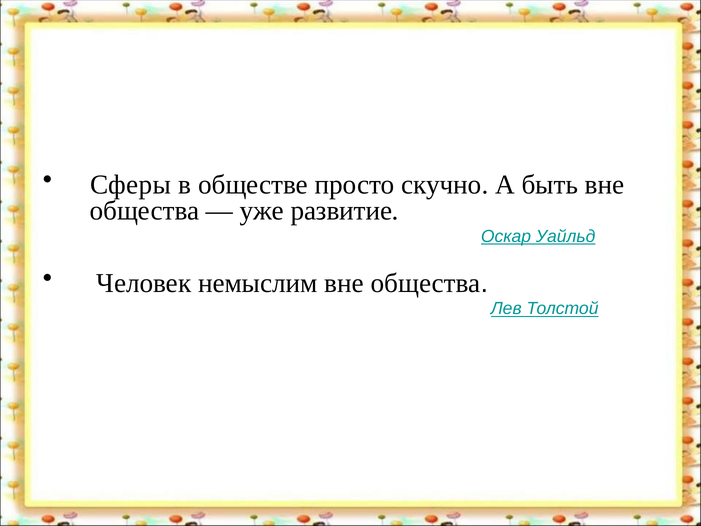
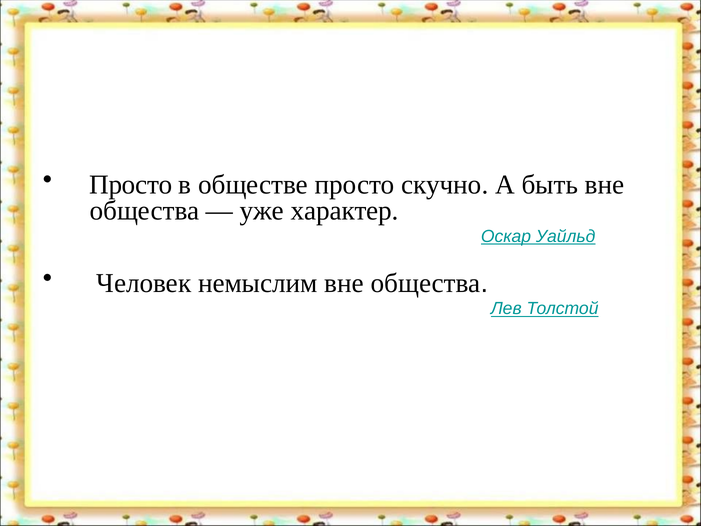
Сферы at (130, 184): Сферы -> Просто
развитие: развитие -> характер
